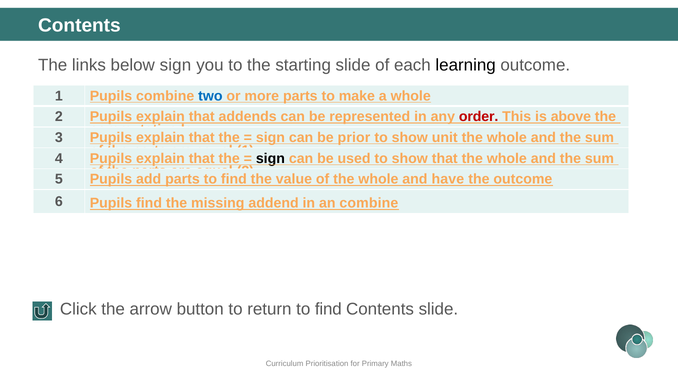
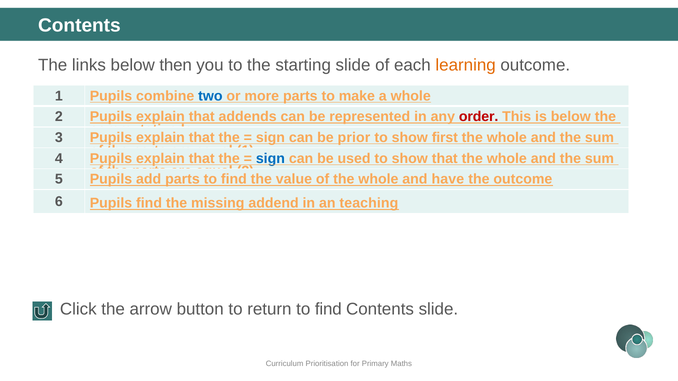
below sign: sign -> then
learning colour: black -> orange
is above: above -> below
unit: unit -> first
sign at (270, 159) colour: black -> blue
an combine: combine -> teaching
